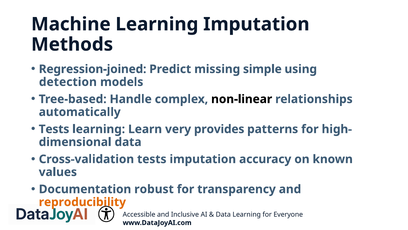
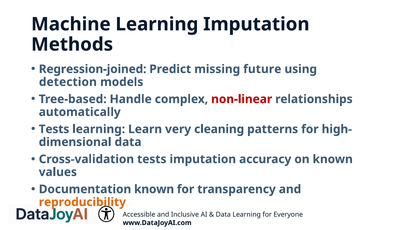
simple: simple -> future
non-linear colour: black -> red
provides: provides -> cleaning
Documentation robust: robust -> known
